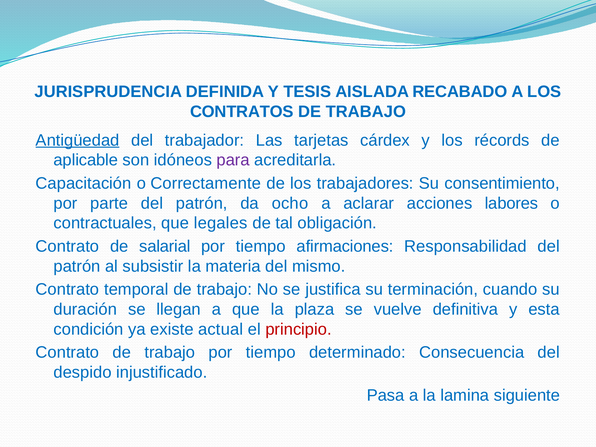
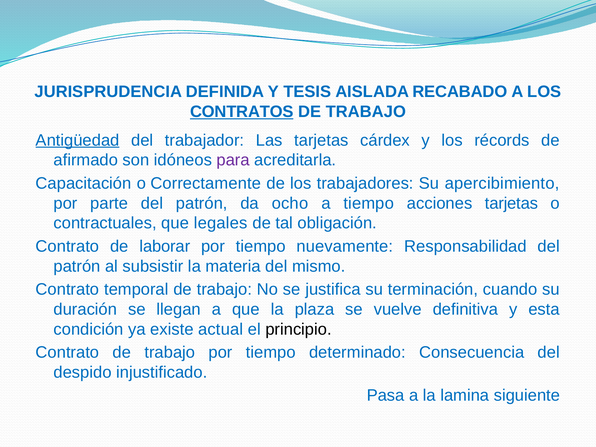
CONTRATOS underline: none -> present
aplicable: aplicable -> afirmado
consentimiento: consentimiento -> apercibimiento
a aclarar: aclarar -> tiempo
acciones labores: labores -> tarjetas
salarial: salarial -> laborar
afirmaciones: afirmaciones -> nuevamente
principio colour: red -> black
